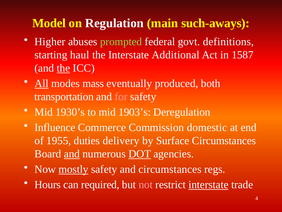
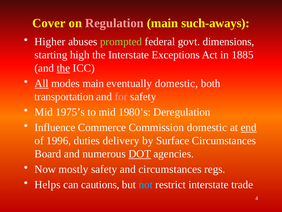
Model: Model -> Cover
Regulation colour: white -> pink
definitions: definitions -> dimensions
haul: haul -> high
Additional: Additional -> Exceptions
1587: 1587 -> 1885
modes mass: mass -> main
eventually produced: produced -> domestic
1930’s: 1930’s -> 1975’s
1903’s: 1903’s -> 1980’s
end underline: none -> present
1955: 1955 -> 1996
and at (72, 154) underline: present -> none
mostly underline: present -> none
Hours: Hours -> Helps
required: required -> cautions
not colour: pink -> light blue
interstate at (208, 184) underline: present -> none
